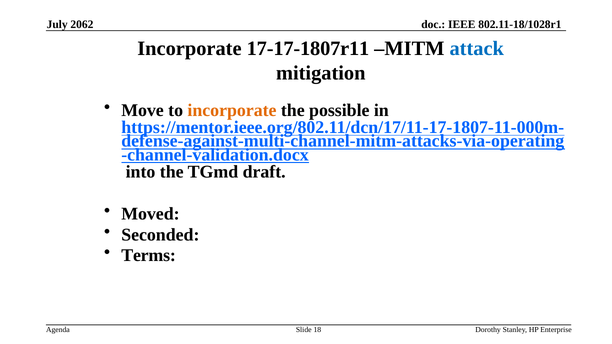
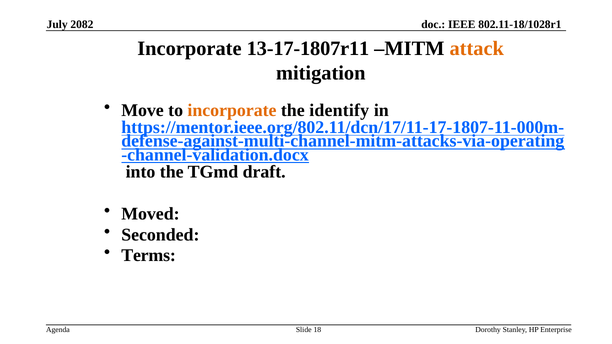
2062: 2062 -> 2082
17-17-1807r11: 17-17-1807r11 -> 13-17-1807r11
attack colour: blue -> orange
possible: possible -> identify
